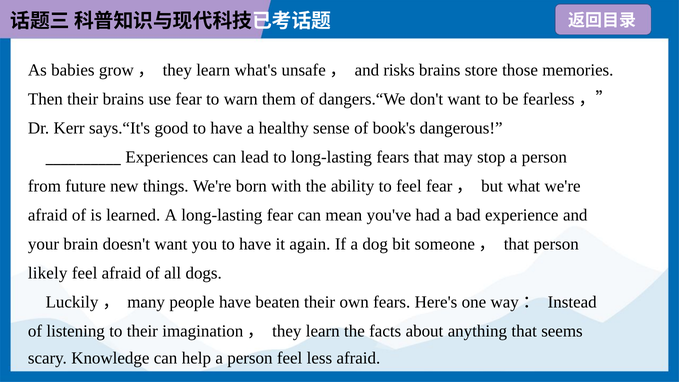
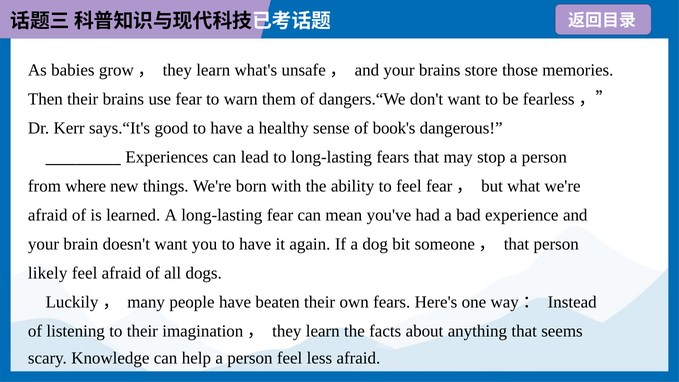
unsafe， and risks: risks -> your
future: future -> where
